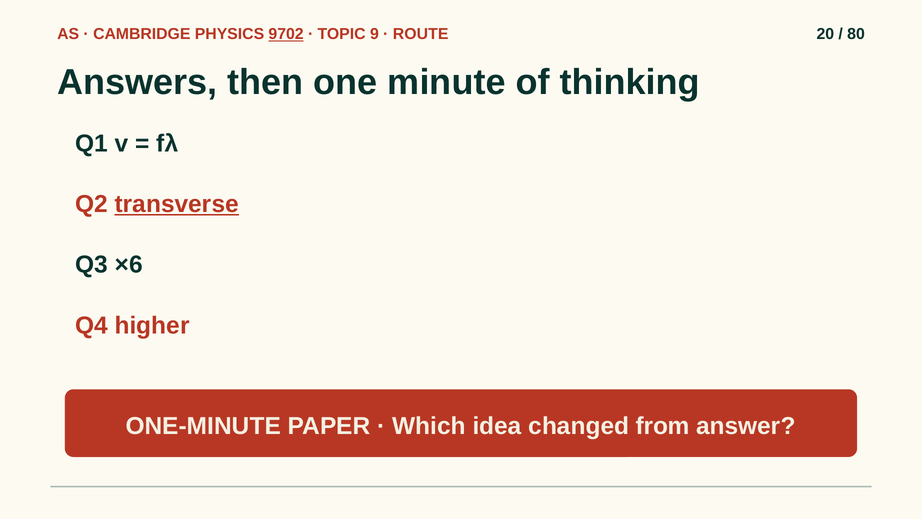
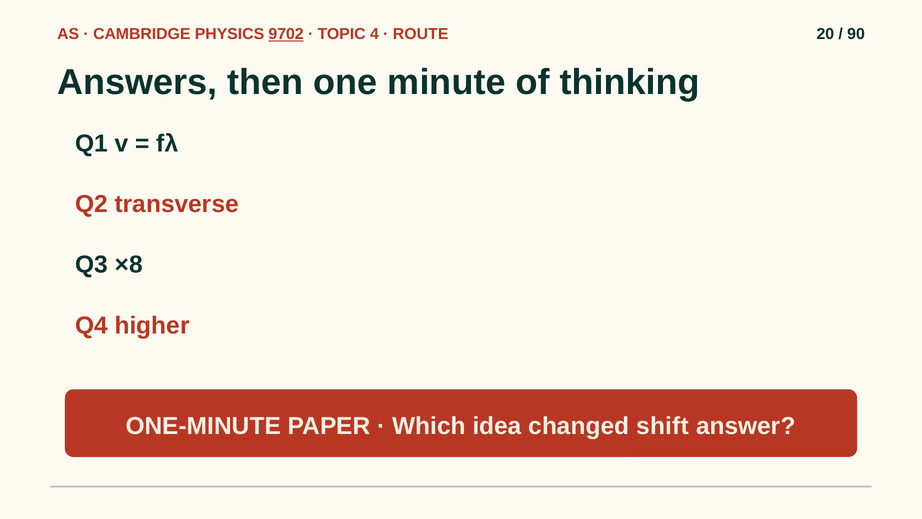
9: 9 -> 4
80: 80 -> 90
transverse underline: present -> none
×6: ×6 -> ×8
from: from -> shift
